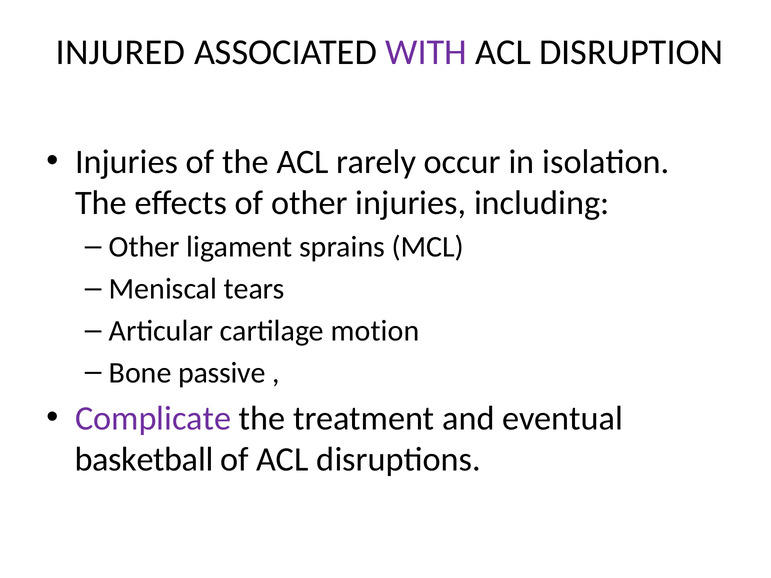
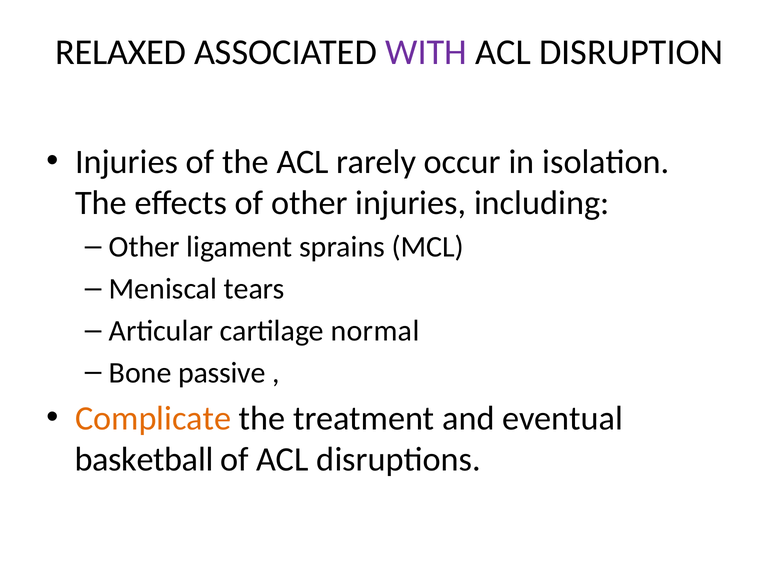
INJURED: INJURED -> RELAXED
motion: motion -> normal
Complicate colour: purple -> orange
